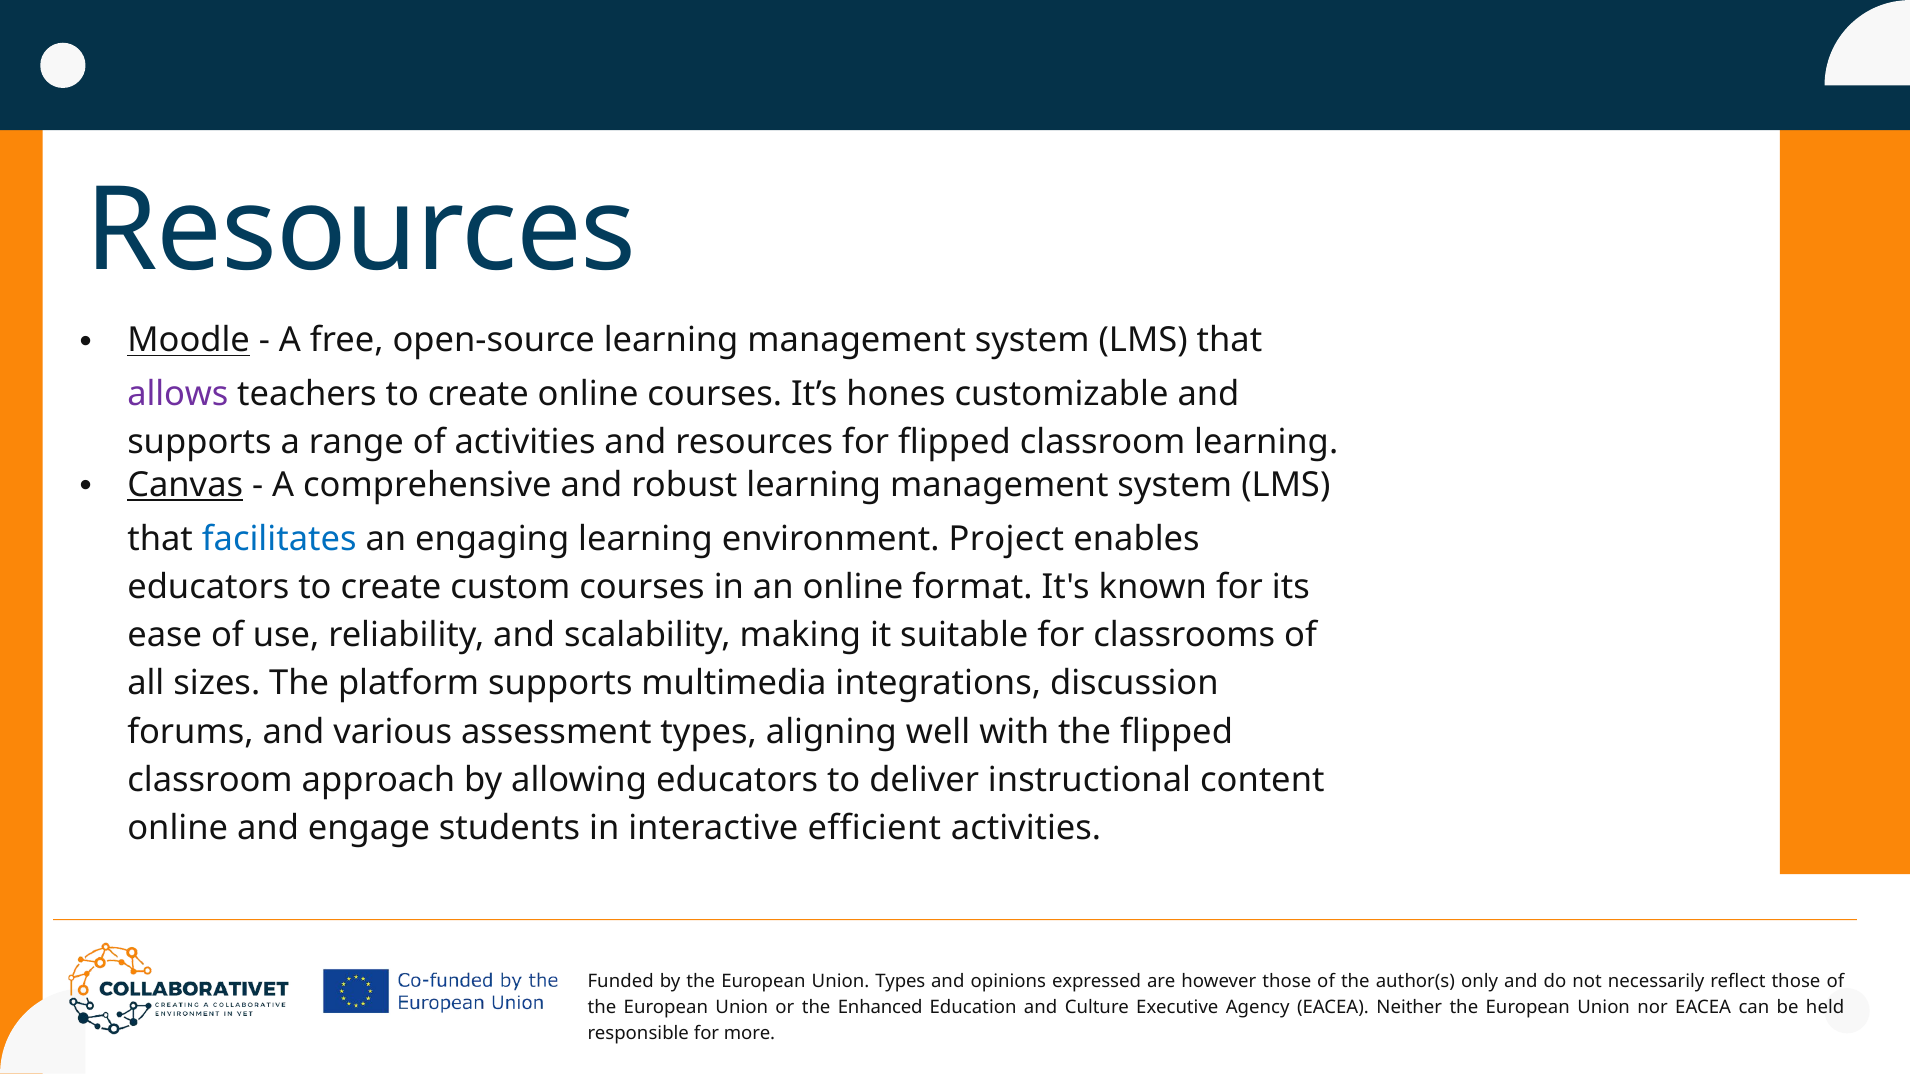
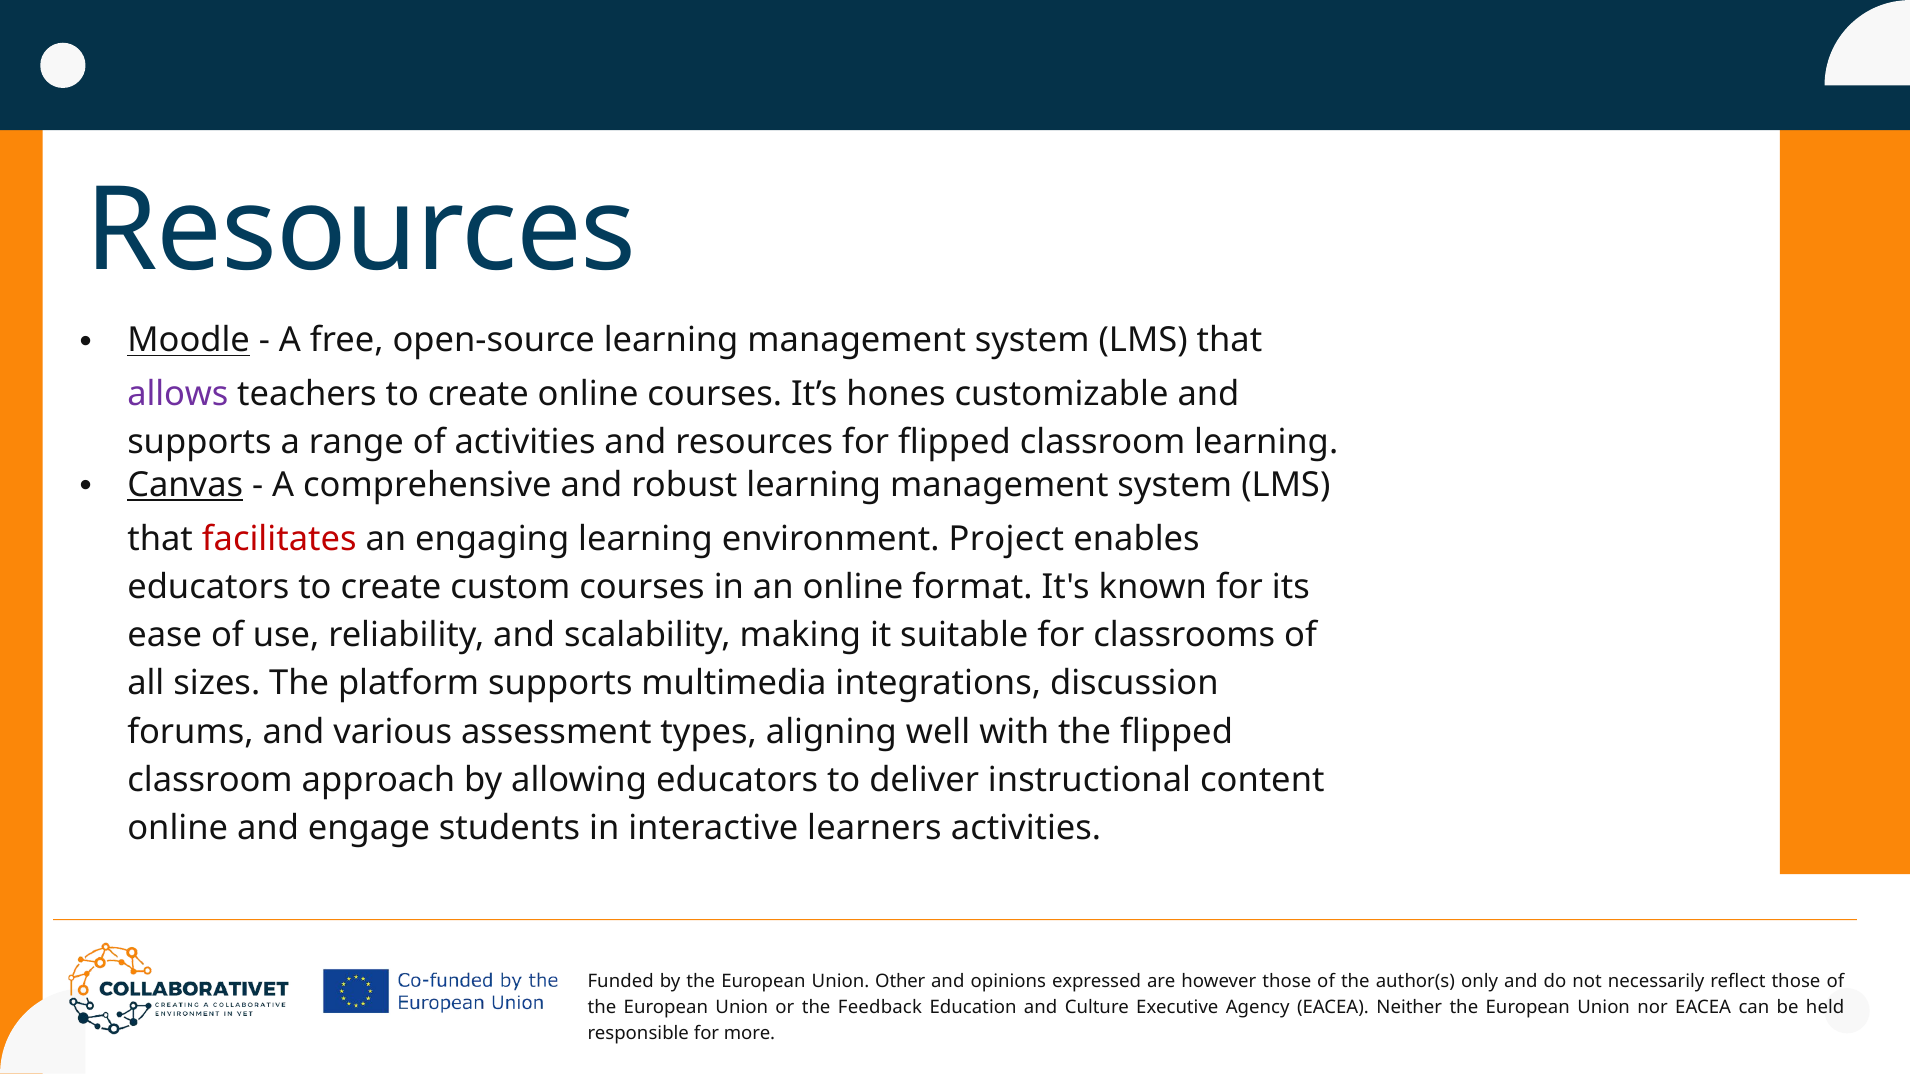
facilitates colour: blue -> red
efficient: efficient -> learners
Union Types: Types -> Other
Enhanced: Enhanced -> Feedback
